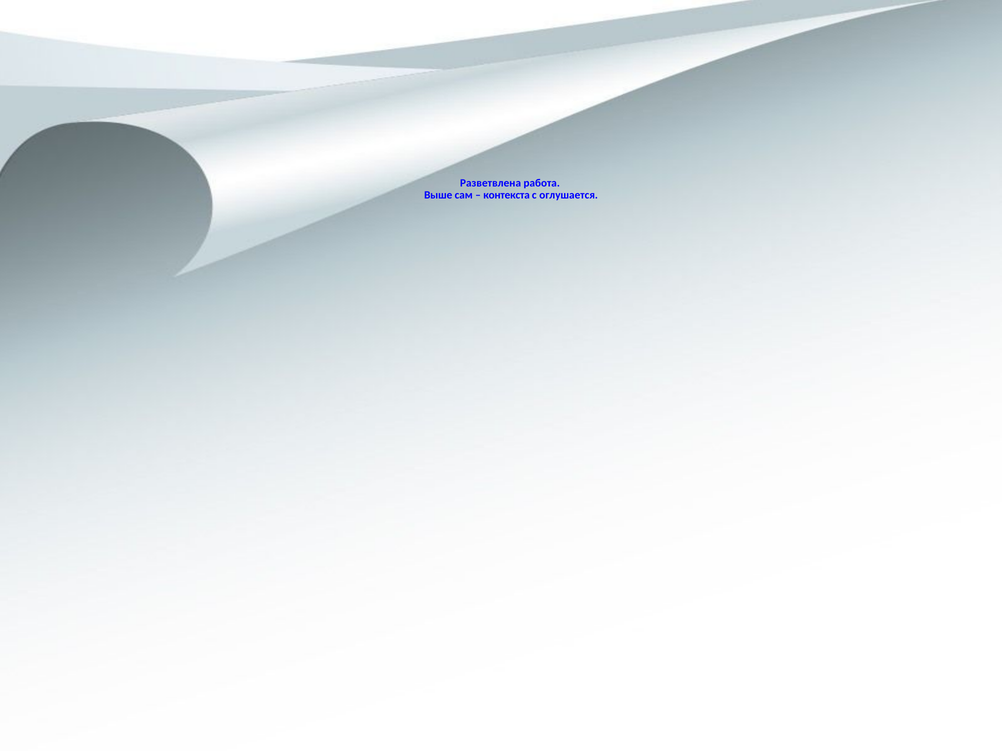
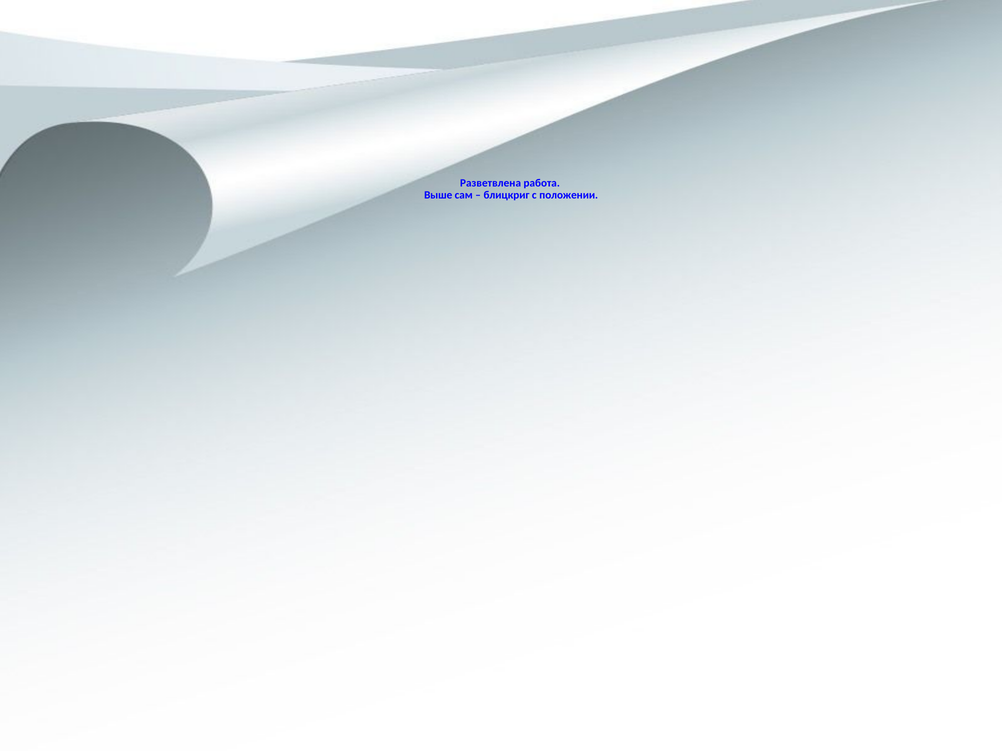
контекста: контекста -> блицкриг
оглушается: оглушается -> положении
